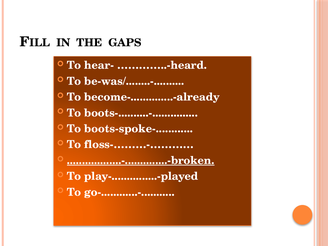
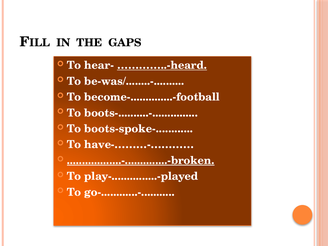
…………..-heard underline: none -> present
become-..............-already: become-..............-already -> become-..............-football
floss-………-…………: floss-………-………… -> have-………-…………
